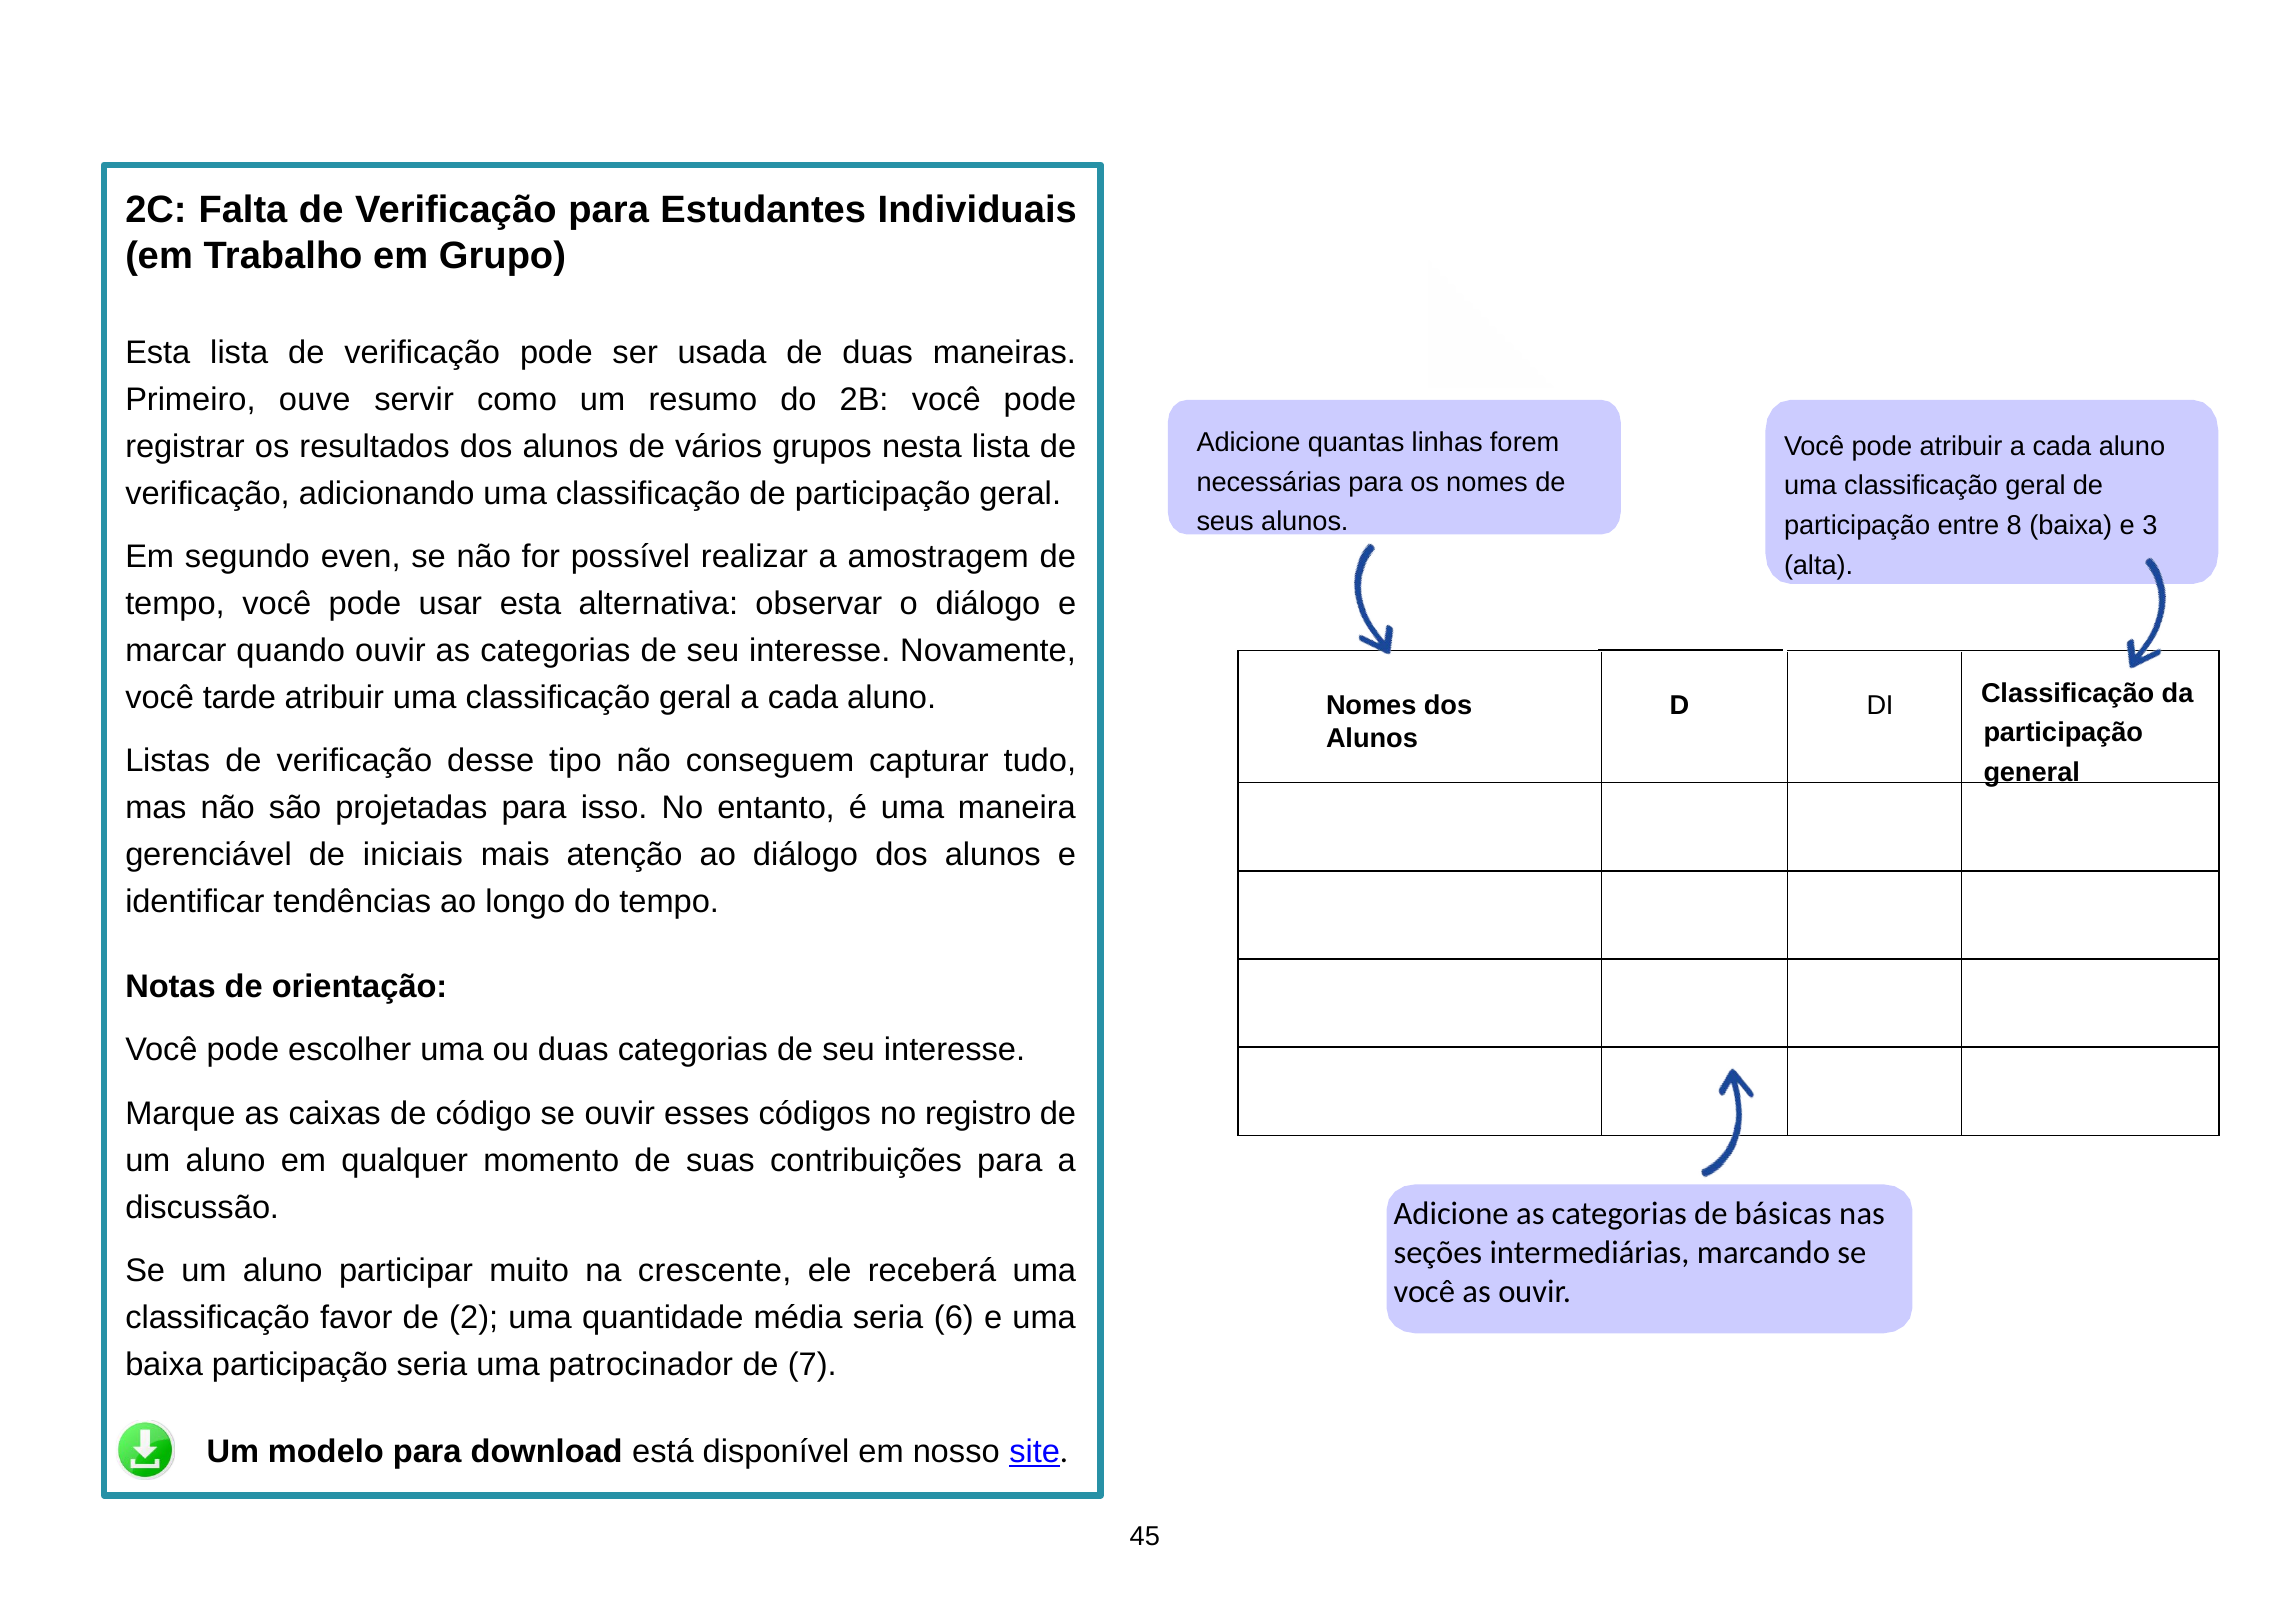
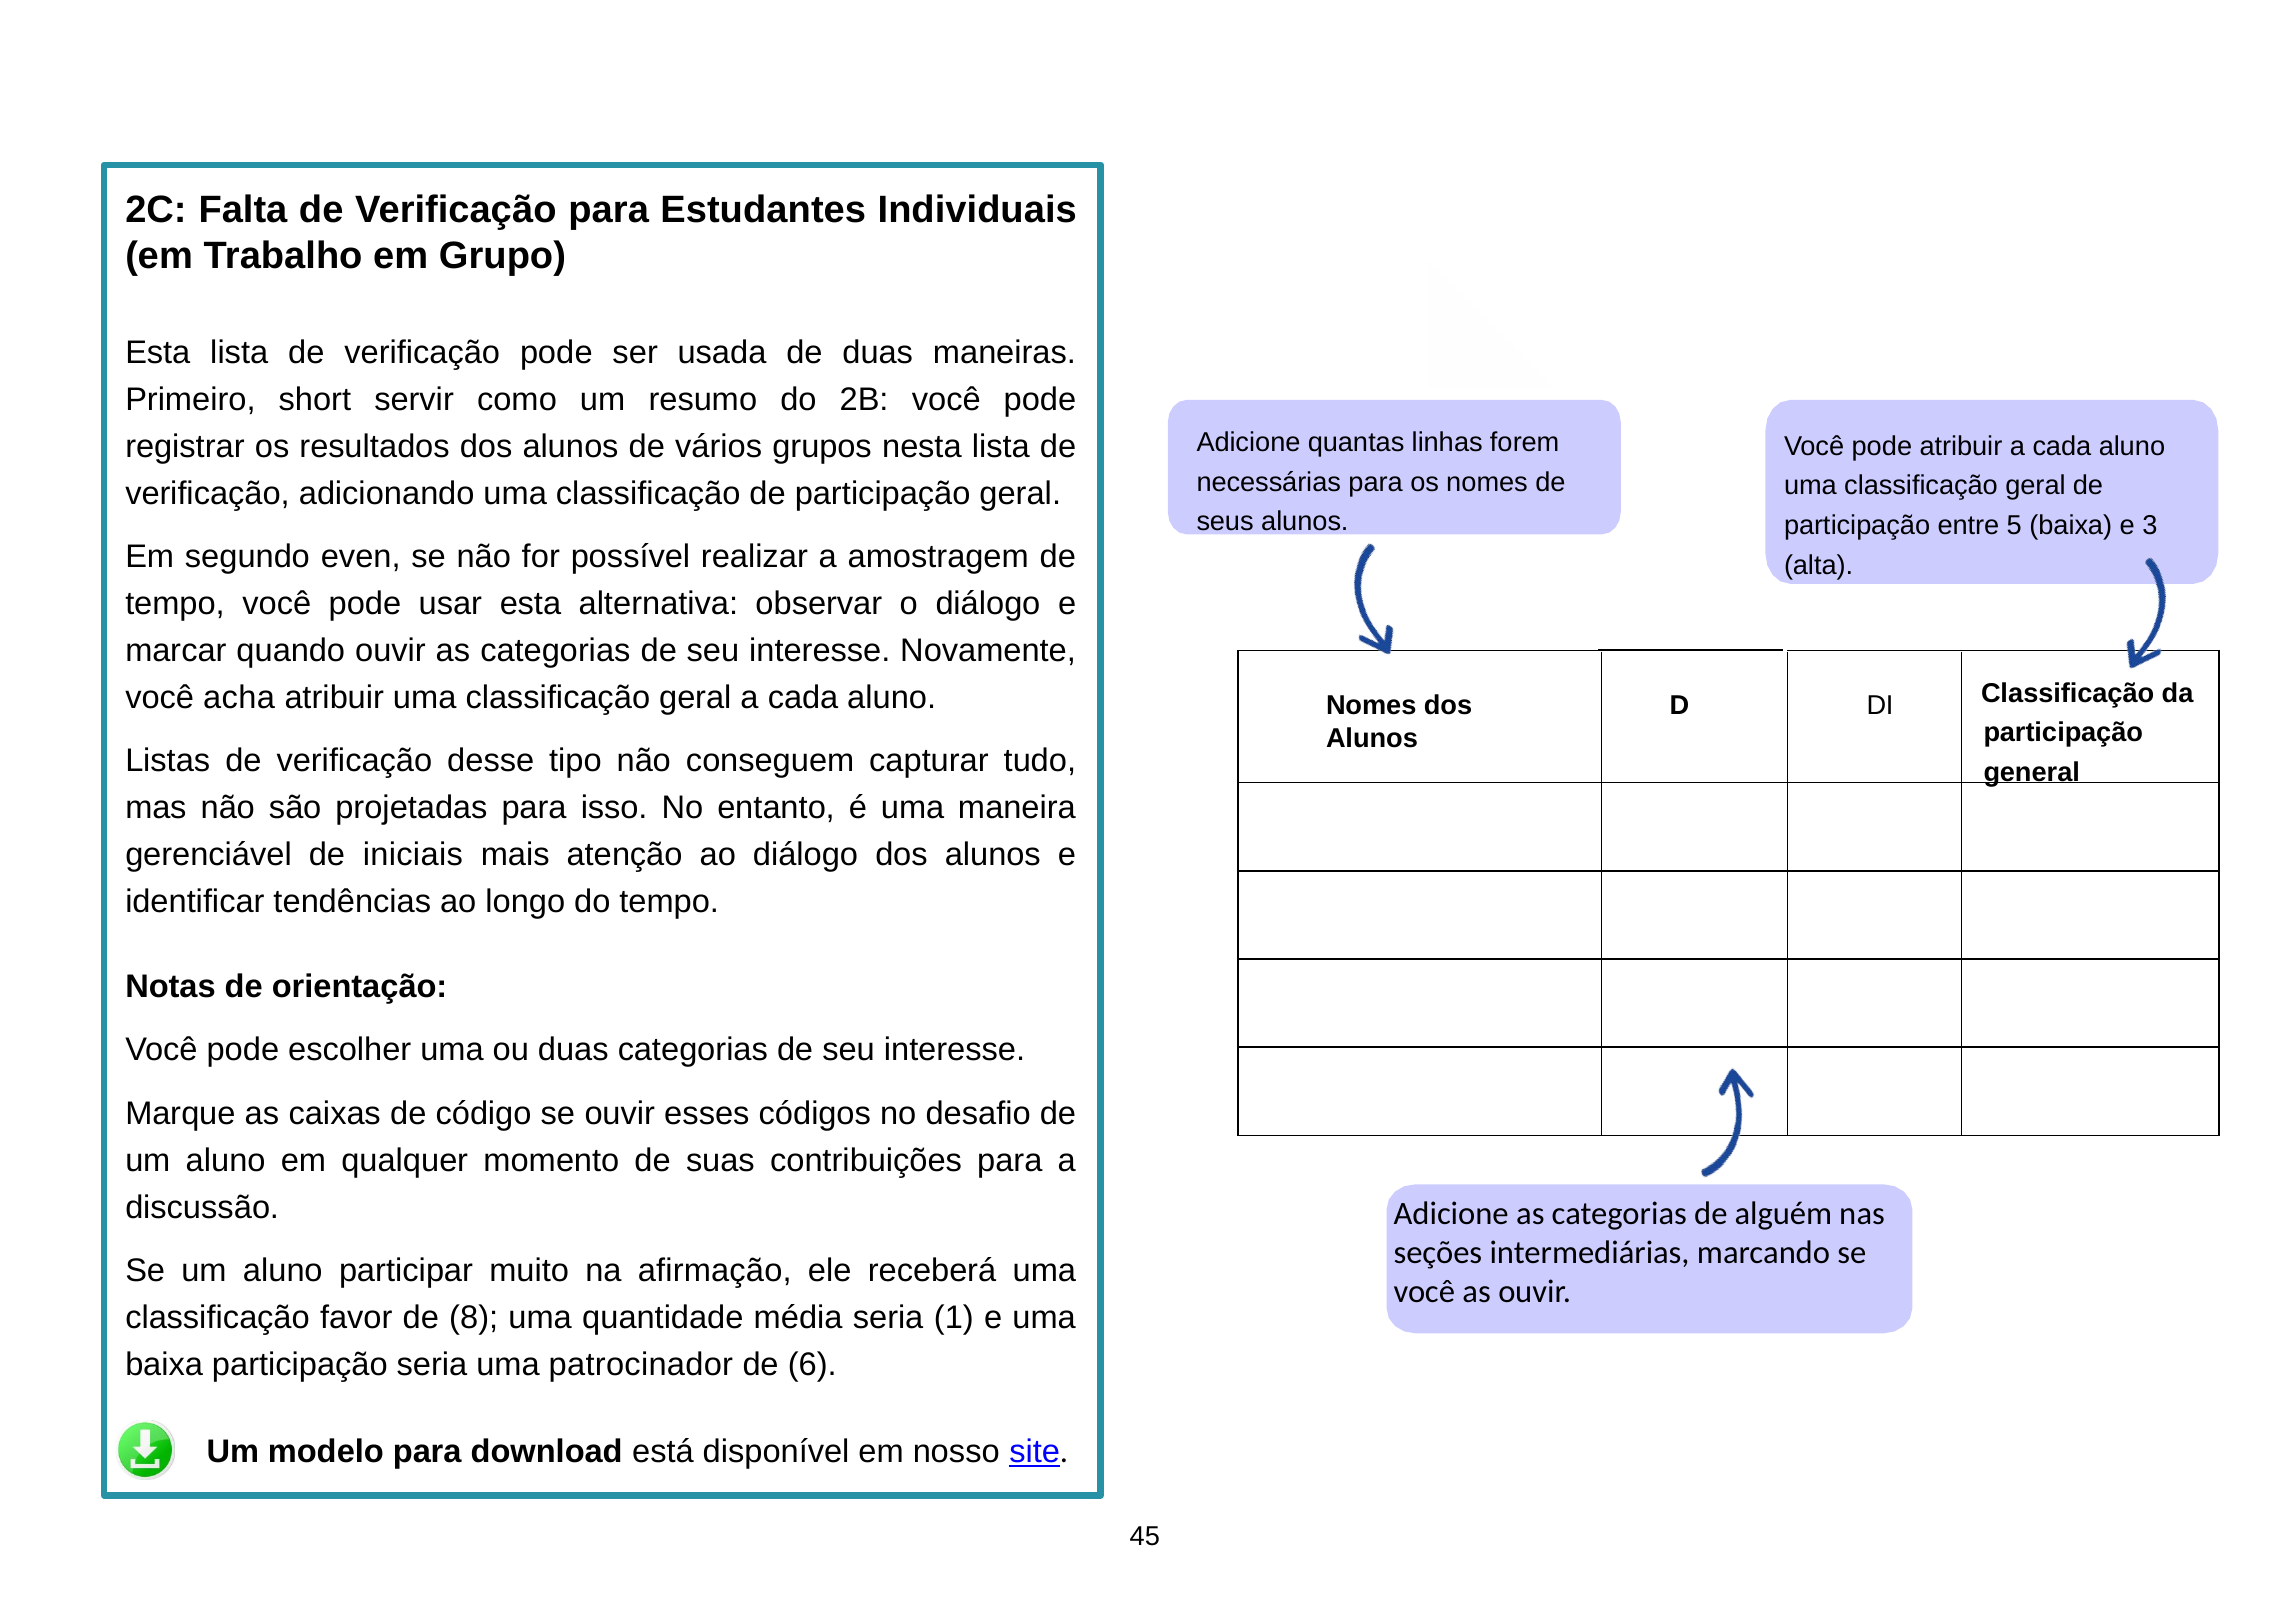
ouve: ouve -> short
8: 8 -> 5
tarde: tarde -> acha
registro: registro -> desafio
básicas: básicas -> alguém
crescente: crescente -> afirmação
2: 2 -> 8
6: 6 -> 1
7: 7 -> 6
